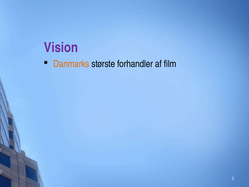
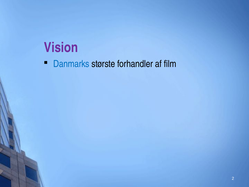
Danmarks colour: orange -> blue
